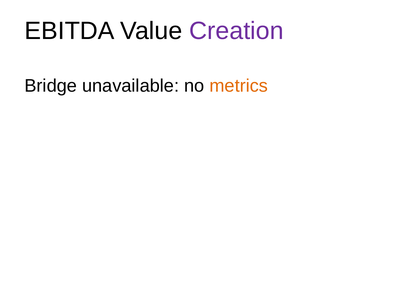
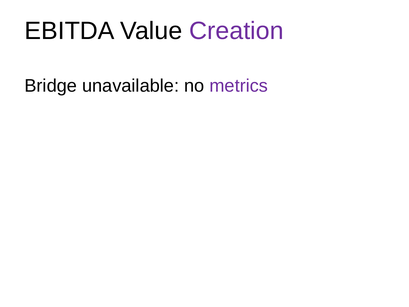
metrics colour: orange -> purple
